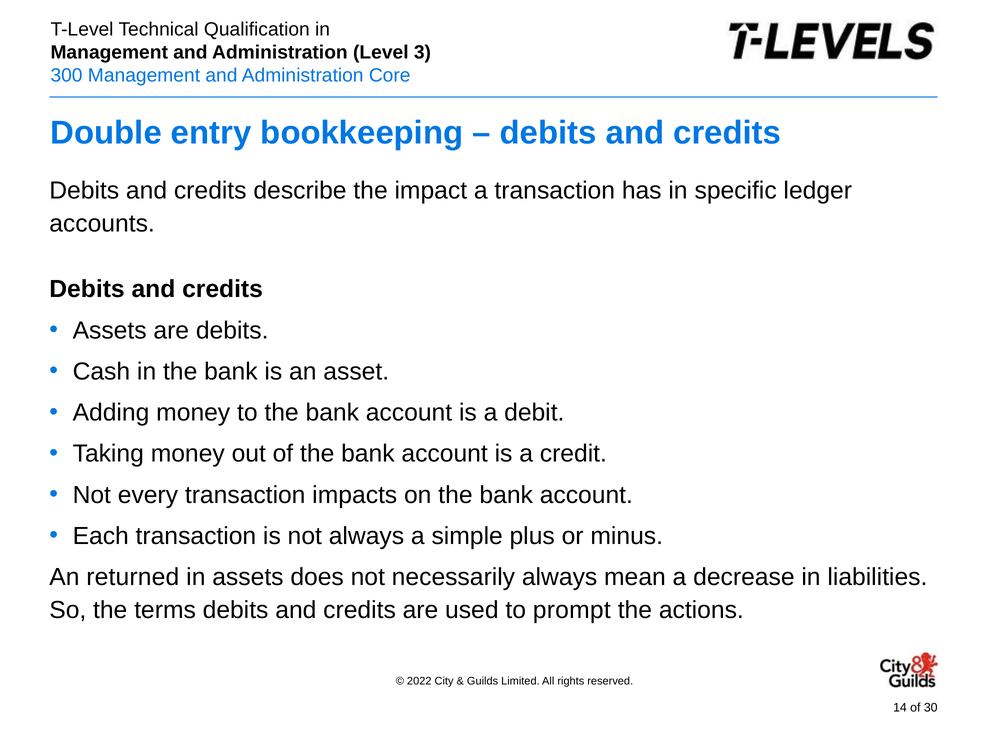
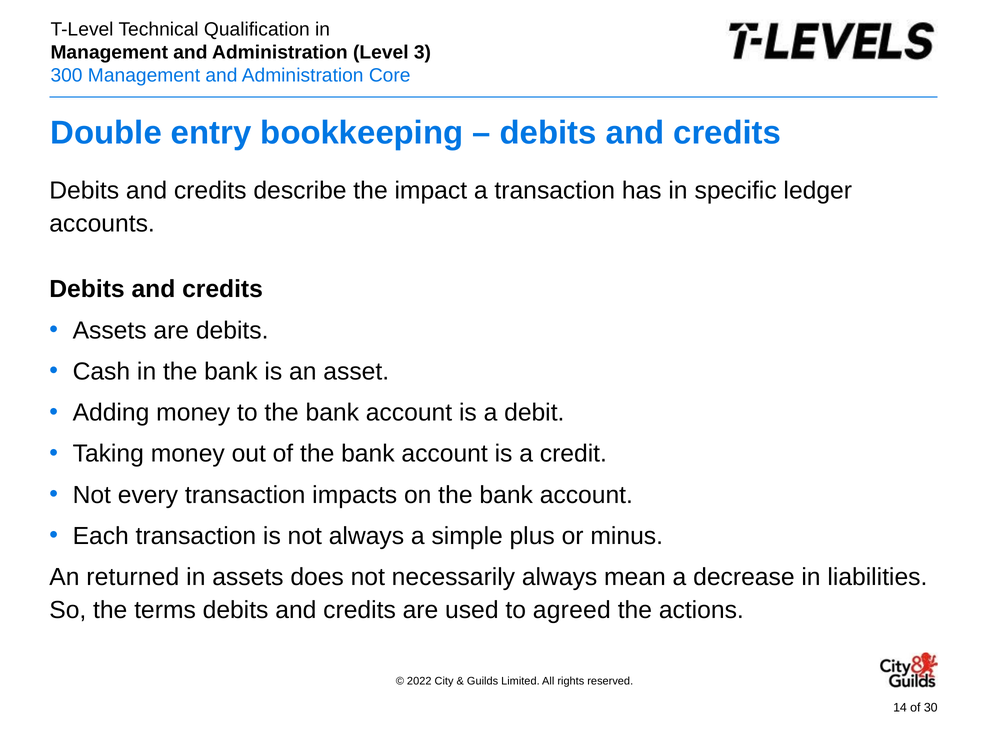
prompt: prompt -> agreed
